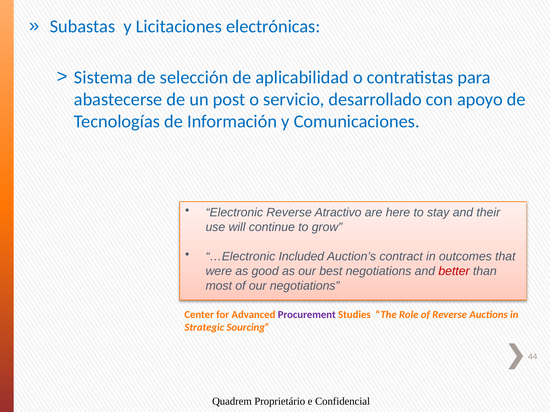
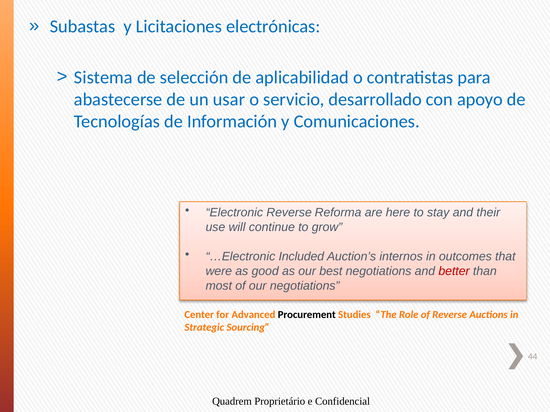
post: post -> usar
Atractivo: Atractivo -> Reforma
contract: contract -> internos
Procurement colour: purple -> black
